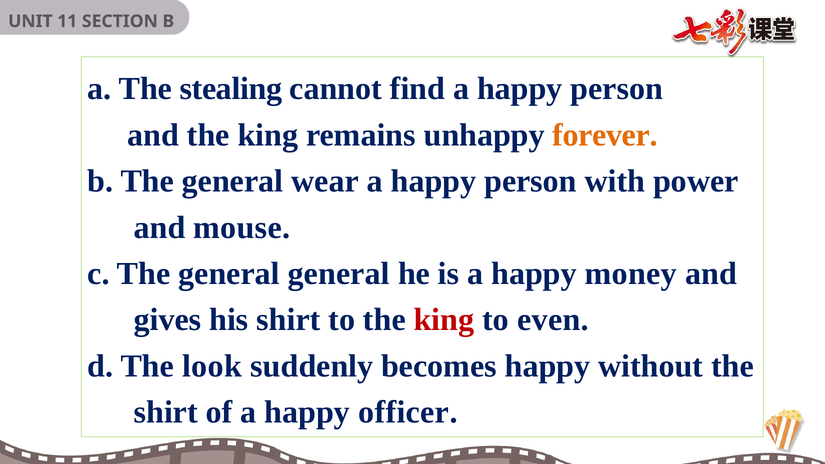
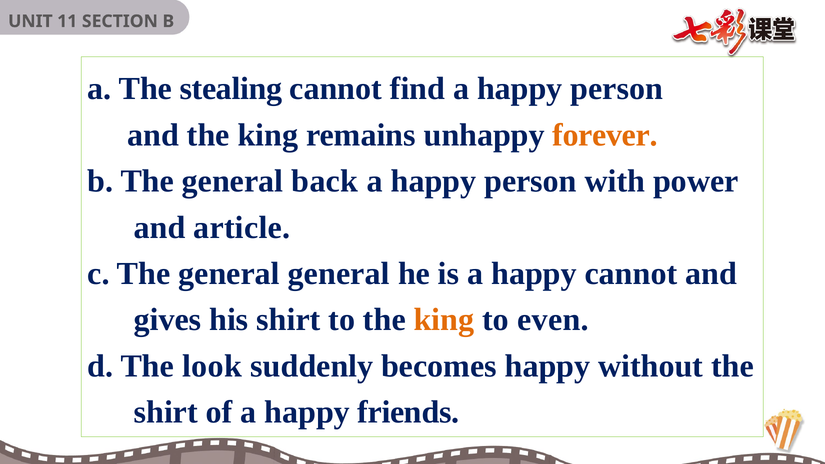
wear: wear -> back
mouse: mouse -> article
happy money: money -> cannot
king at (444, 320) colour: red -> orange
officer: officer -> friends
